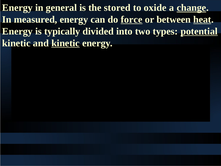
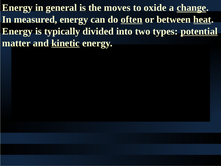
stored: stored -> moves
force: force -> often
kinetic at (16, 43): kinetic -> matter
